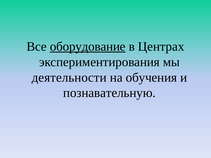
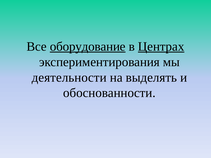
Центрах underline: none -> present
обучения: обучения -> выделять
познавательную: познавательную -> обоснованности
